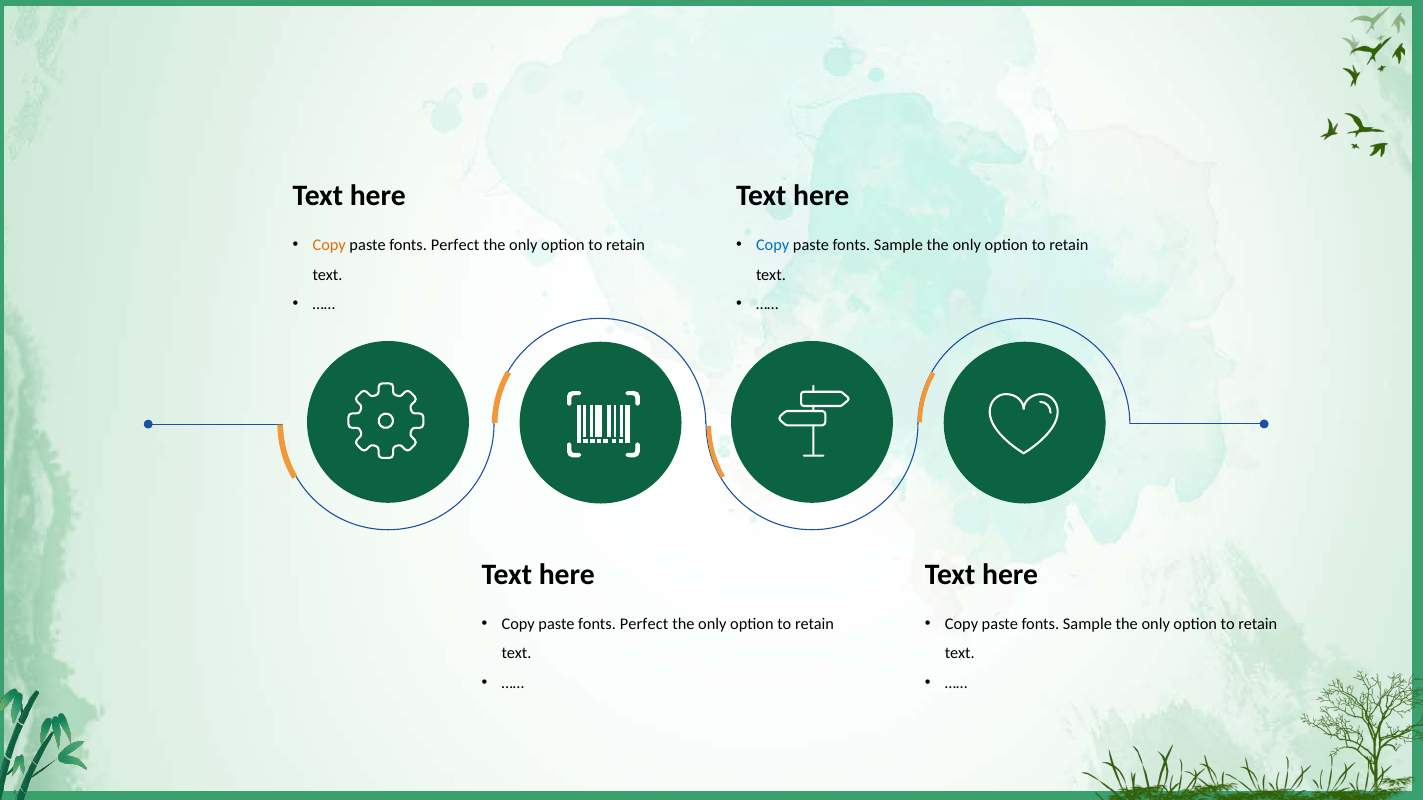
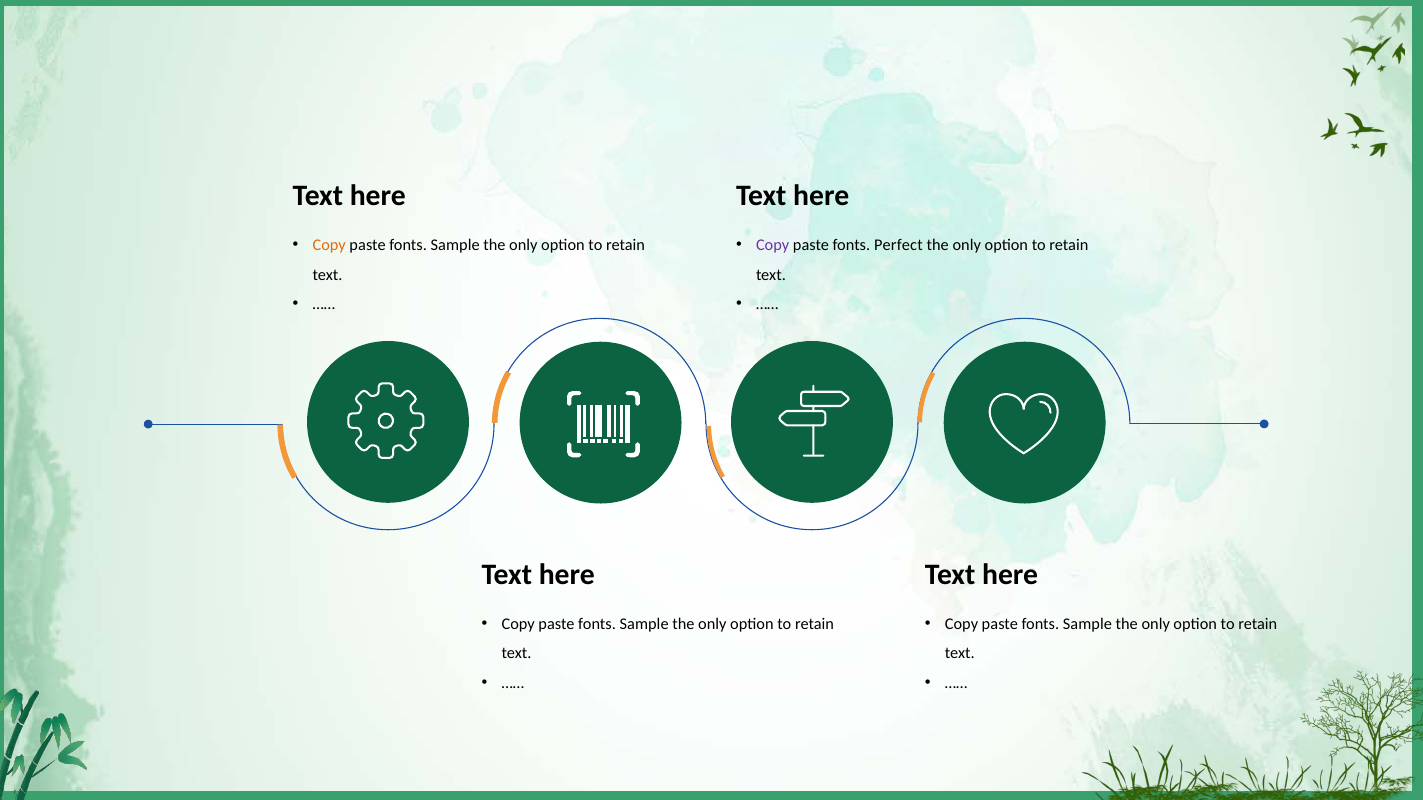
Perfect at (455, 246): Perfect -> Sample
Copy at (773, 246) colour: blue -> purple
Sample at (898, 246): Sample -> Perfect
Perfect at (644, 624): Perfect -> Sample
